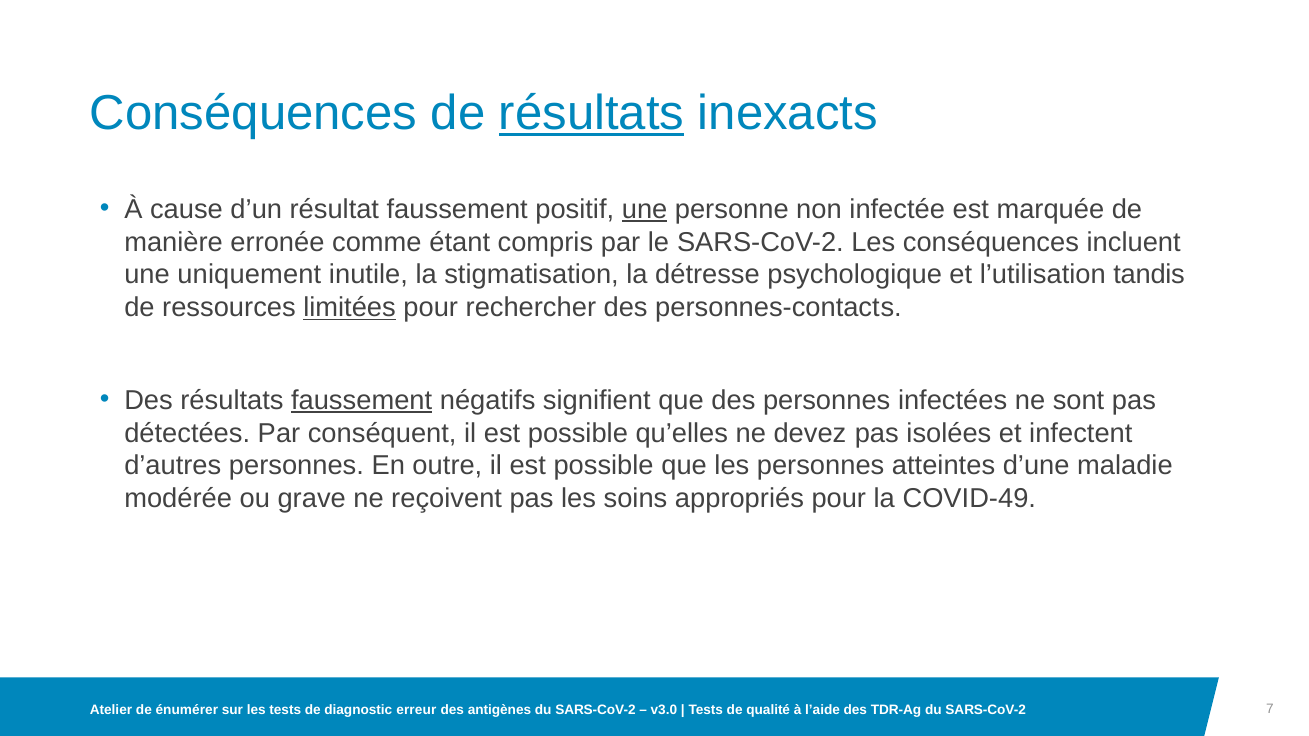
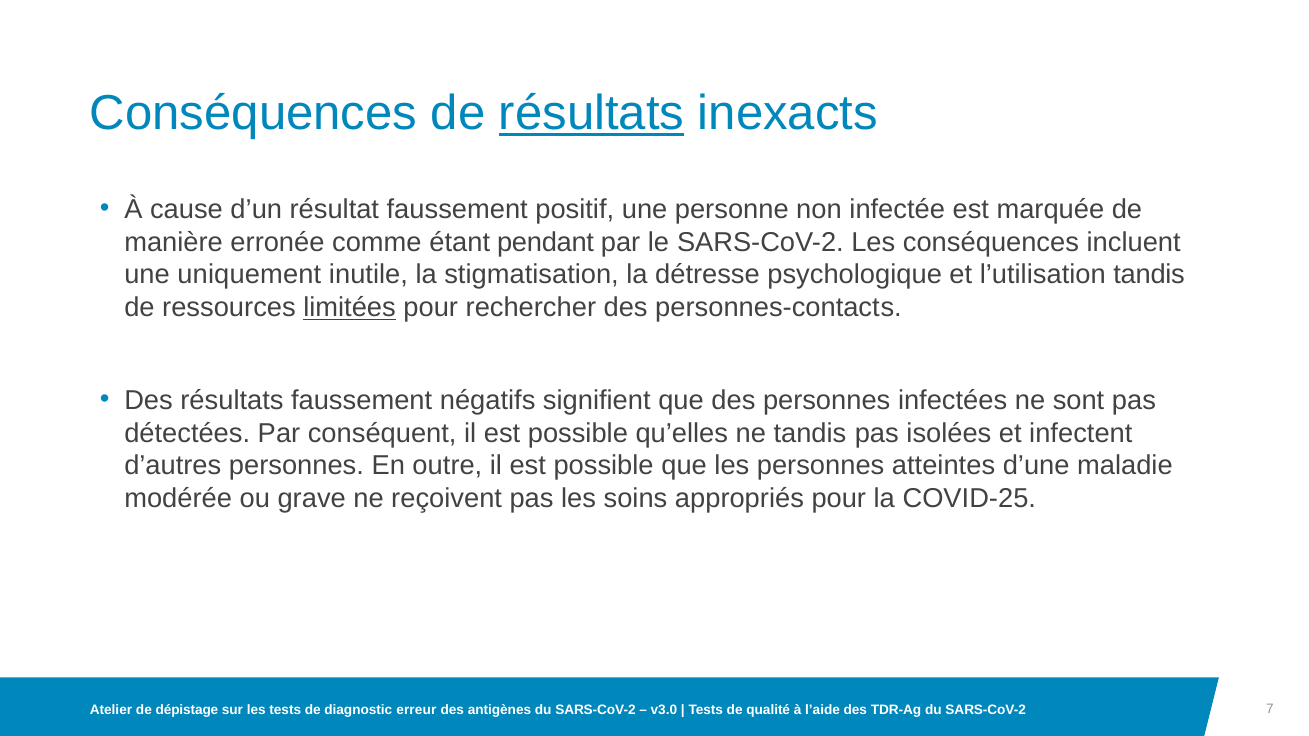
une at (645, 210) underline: present -> none
compris: compris -> pendant
faussement at (362, 401) underline: present -> none
ne devez: devez -> tandis
COVID-49: COVID-49 -> COVID-25
énumérer: énumérer -> dépistage
